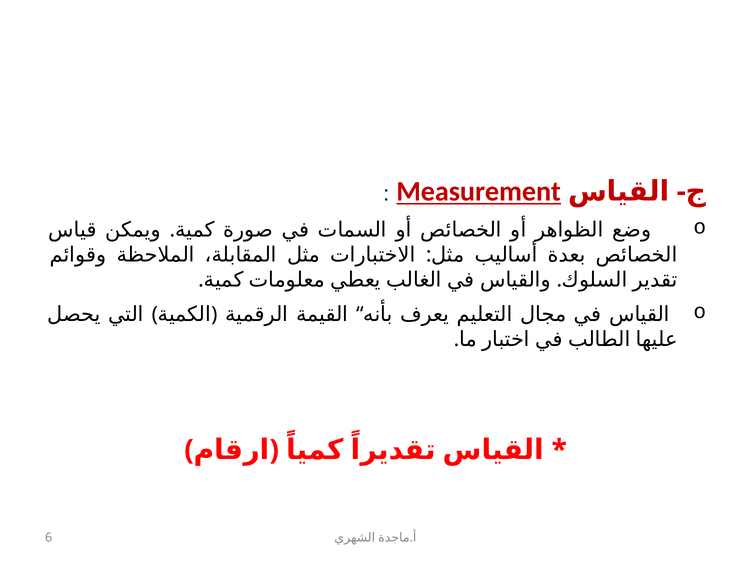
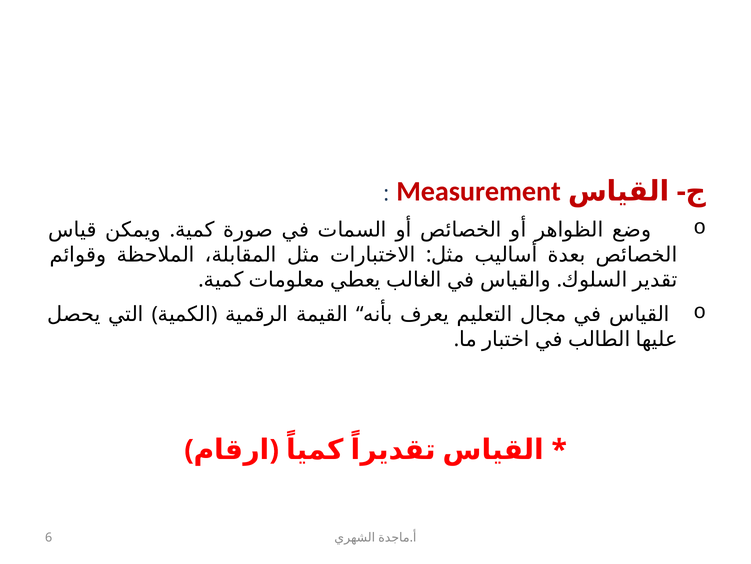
Measurement underline: present -> none
